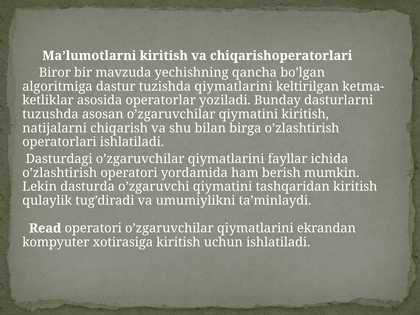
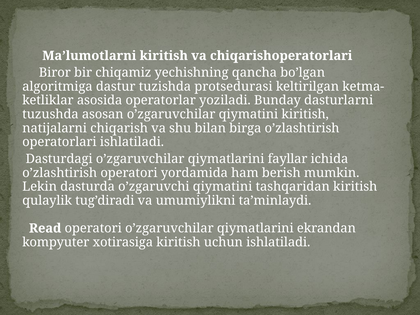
mavzuda: mavzuda -> chiqamiz
tuzishda qiymatlarini: qiymatlarini -> protsedurasi
